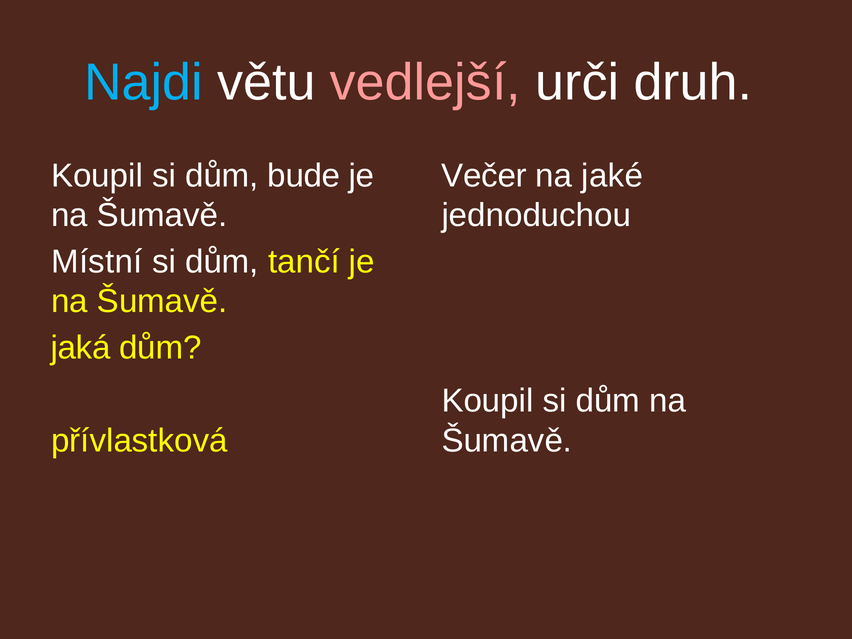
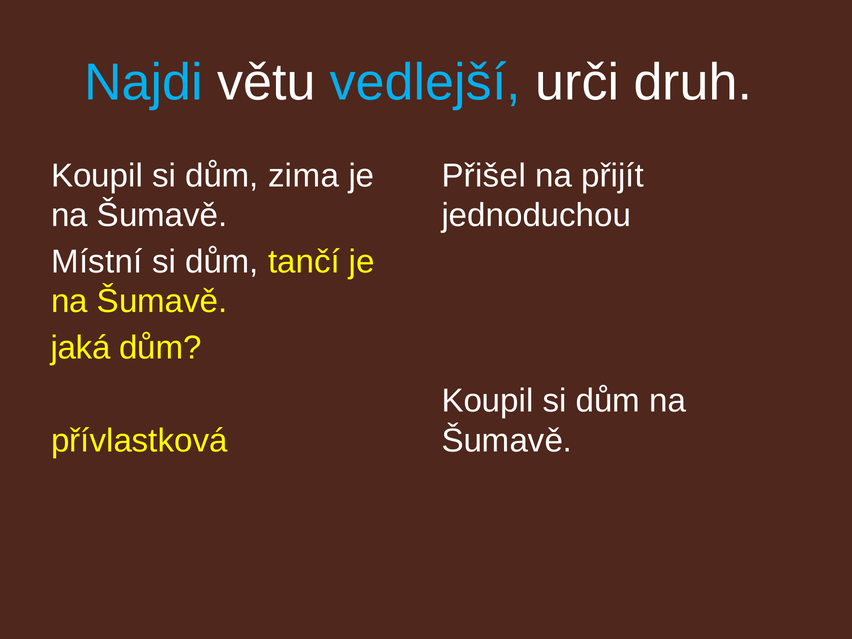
vedlejší colour: pink -> light blue
bude: bude -> zima
Večer: Večer -> Přišel
jaké: jaké -> přijít
